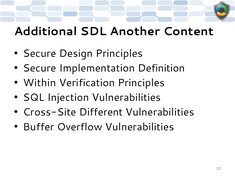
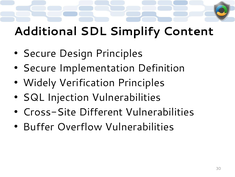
Another: Another -> Simplify
Within: Within -> Widely
